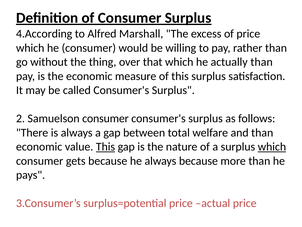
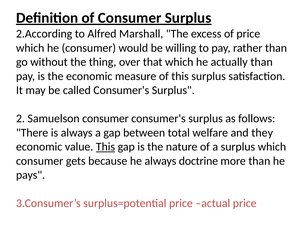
4.According: 4.According -> 2.According
and than: than -> they
which at (272, 147) underline: present -> none
always because: because -> doctrine
